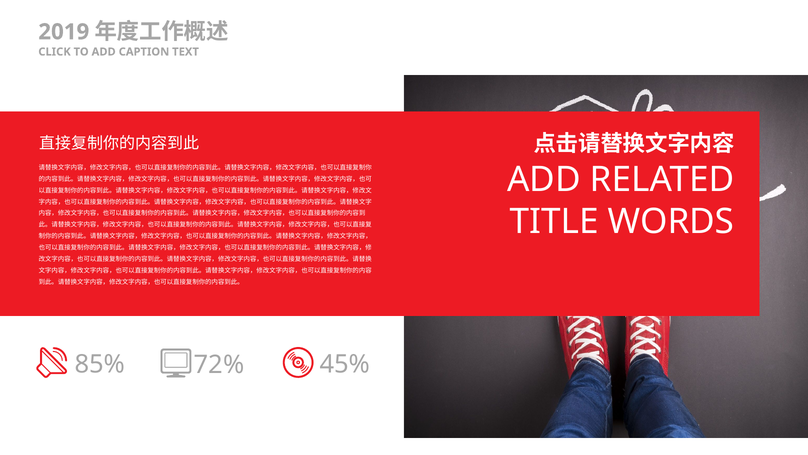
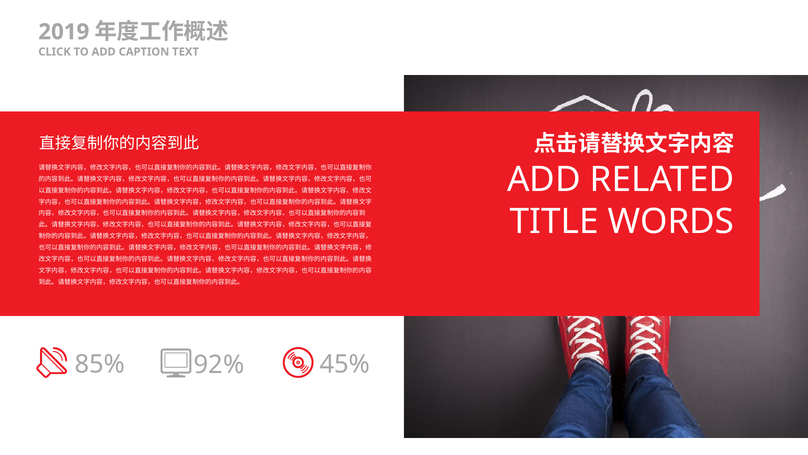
72%: 72% -> 92%
